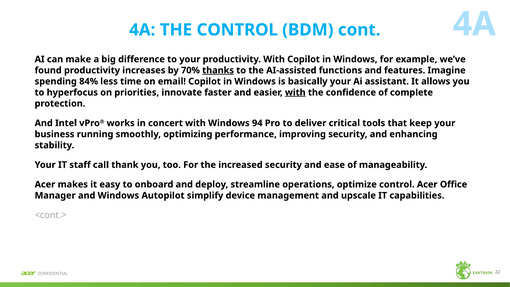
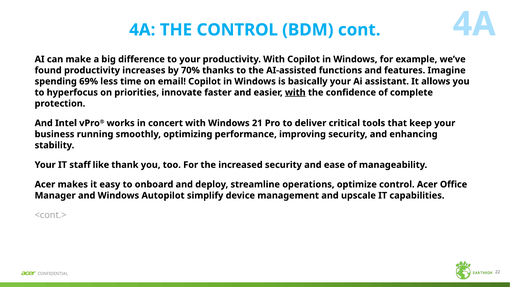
thanks underline: present -> none
84%: 84% -> 69%
94: 94 -> 21
call: call -> like
